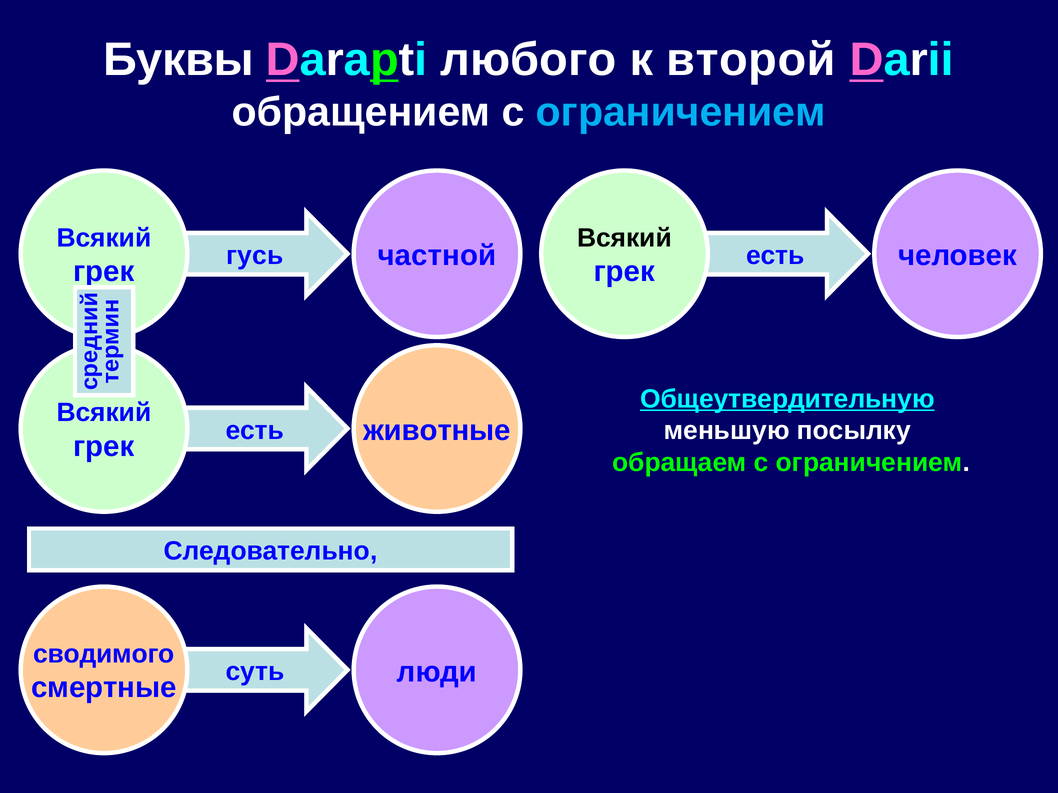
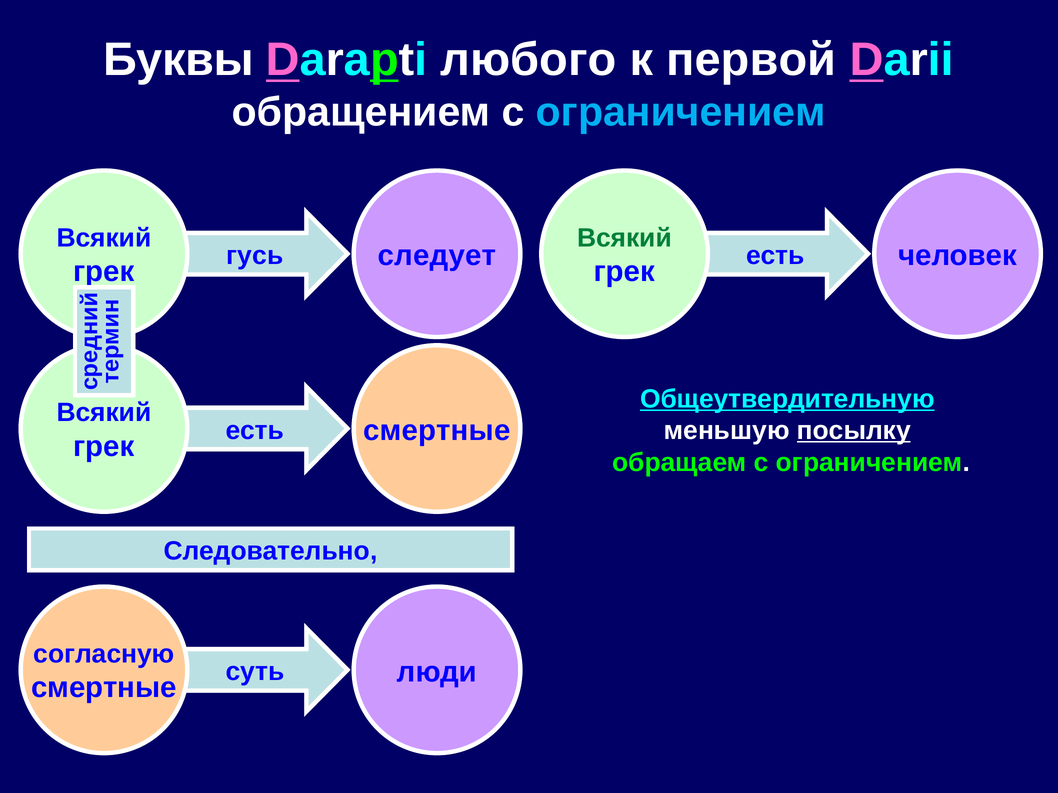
второй: второй -> первой
Всякий at (624, 238) colour: black -> green
частной: частной -> следует
животные at (437, 431): животные -> смертные
посылку underline: none -> present
сводимого: сводимого -> согласную
